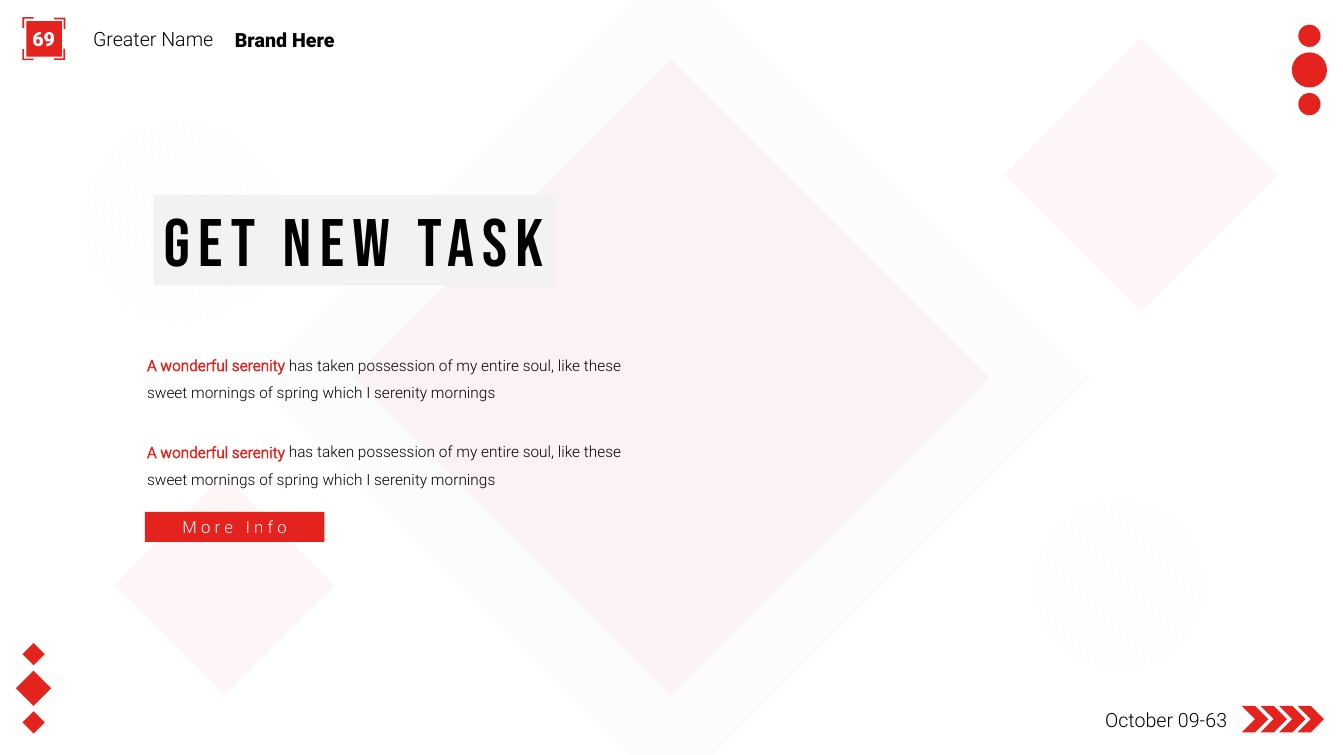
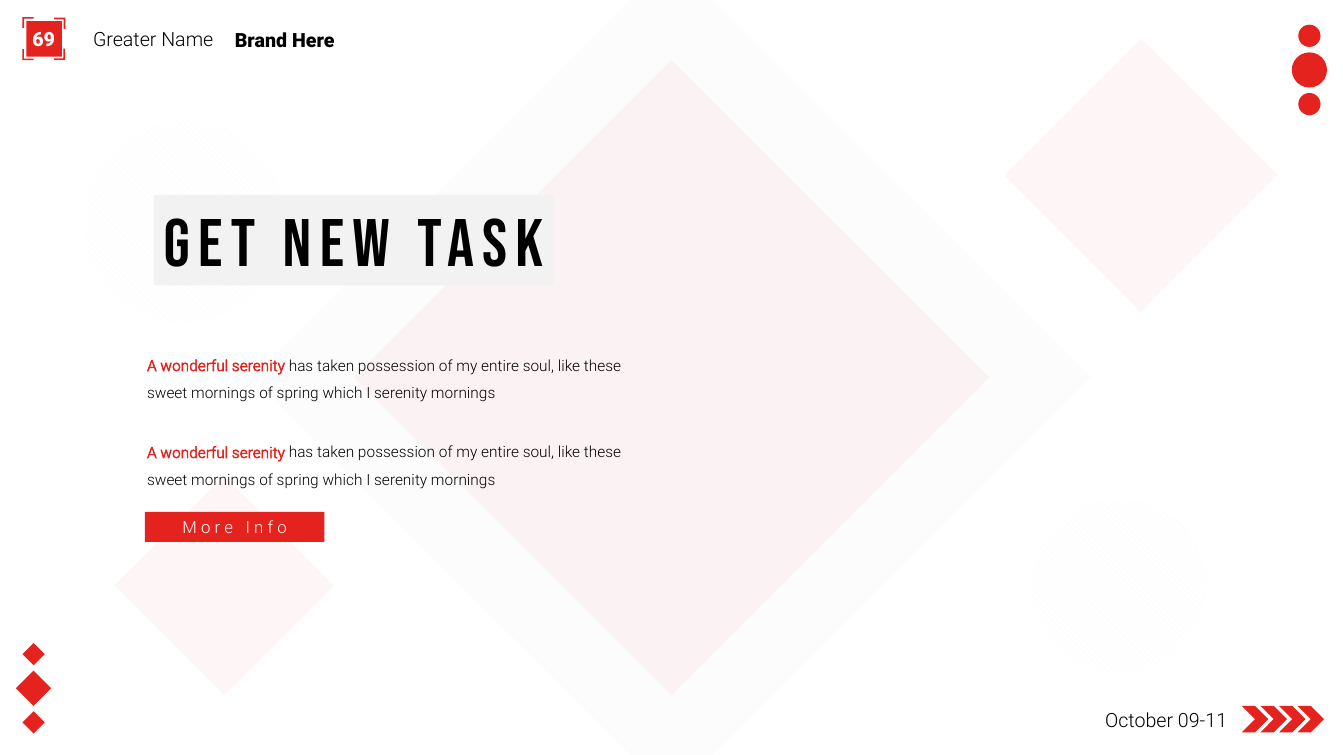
09-63: 09-63 -> 09-11
